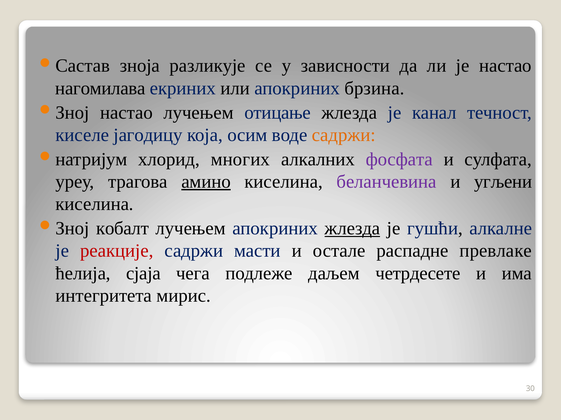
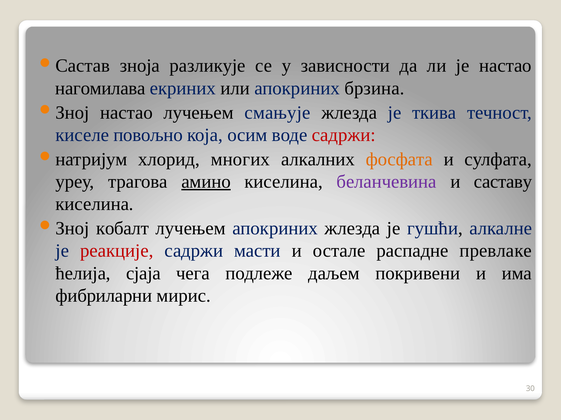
отицање: отицање -> смањује
канал: канал -> ткива
јагодицу: јагодицу -> повољно
садржи at (344, 135) colour: orange -> red
фосфата colour: purple -> orange
угљени: угљени -> саставу
жлезда at (352, 229) underline: present -> none
четрдесете: четрдесете -> покривени
интегритета: интегритета -> фибриларни
